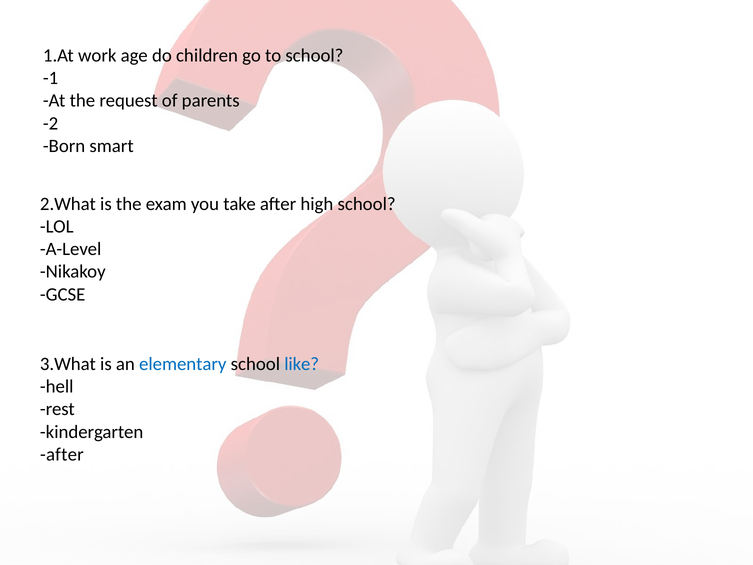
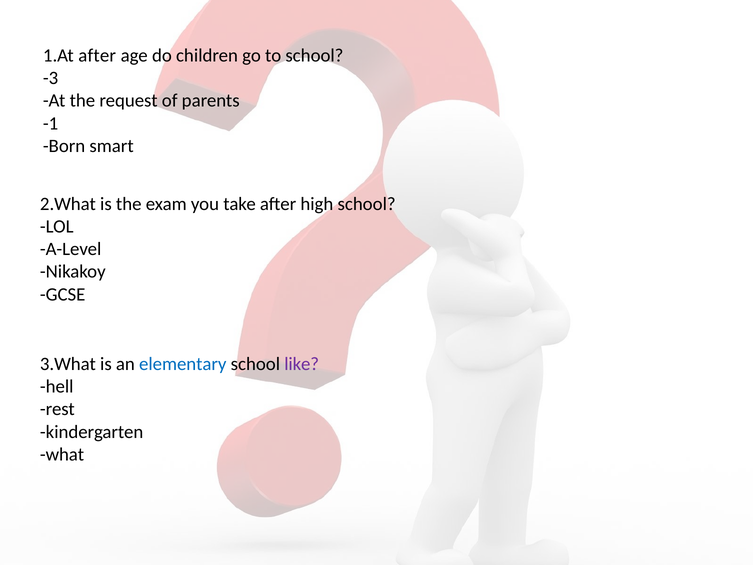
1.At work: work -> after
-1: -1 -> -3
-2: -2 -> -1
like colour: blue -> purple
after at (62, 454): after -> what
